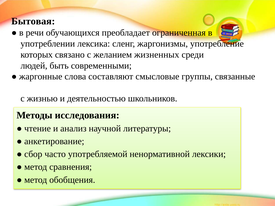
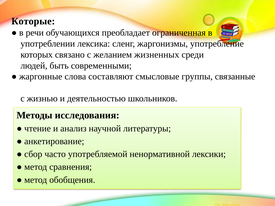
Бытовая: Бытовая -> Которые
